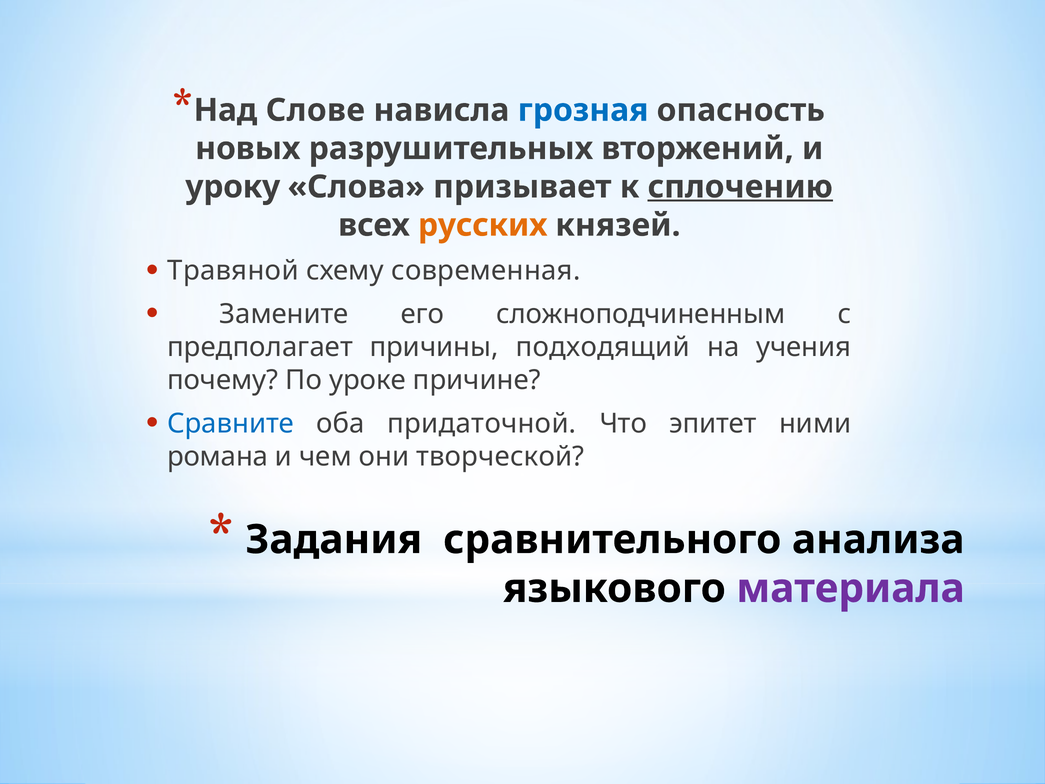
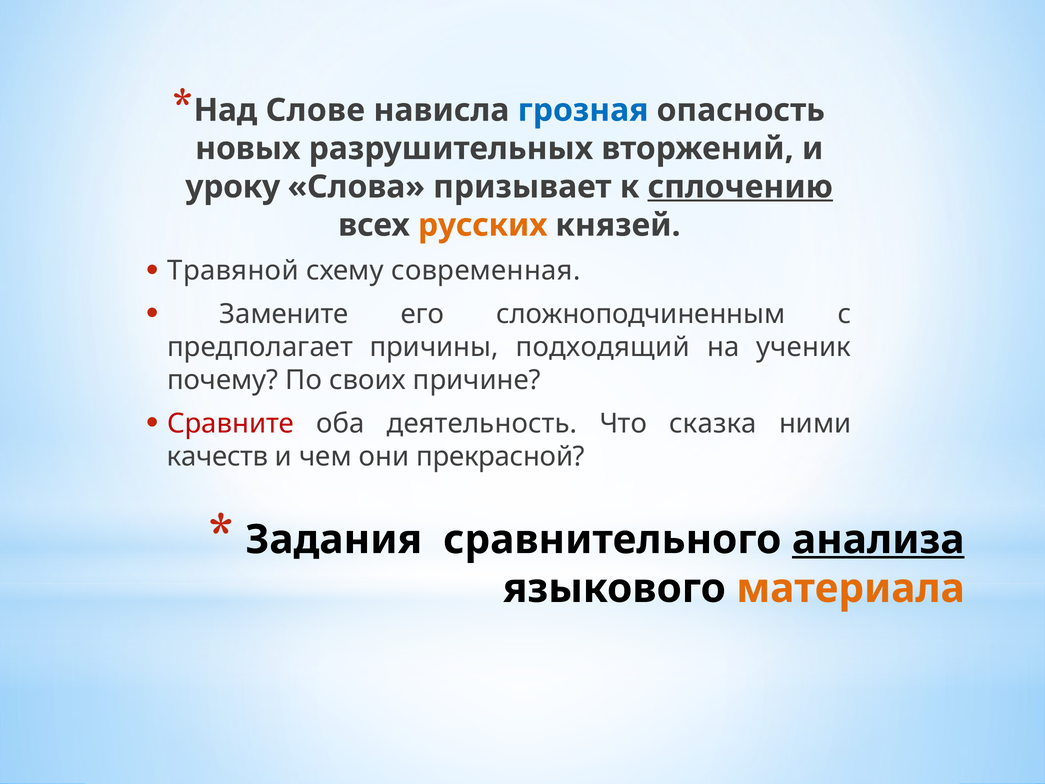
учения: учения -> ученик
уроке: уроке -> своих
Сравните colour: blue -> red
придаточной: придаточной -> деятельность
эпитет: эпитет -> сказка
романа: романа -> качеств
творческой: творческой -> прекрасной
анализа underline: none -> present
материала colour: purple -> orange
